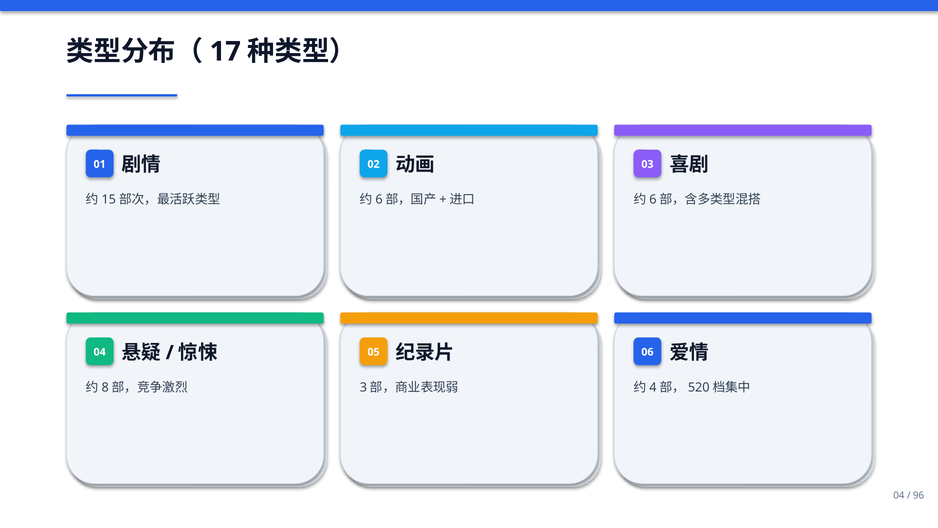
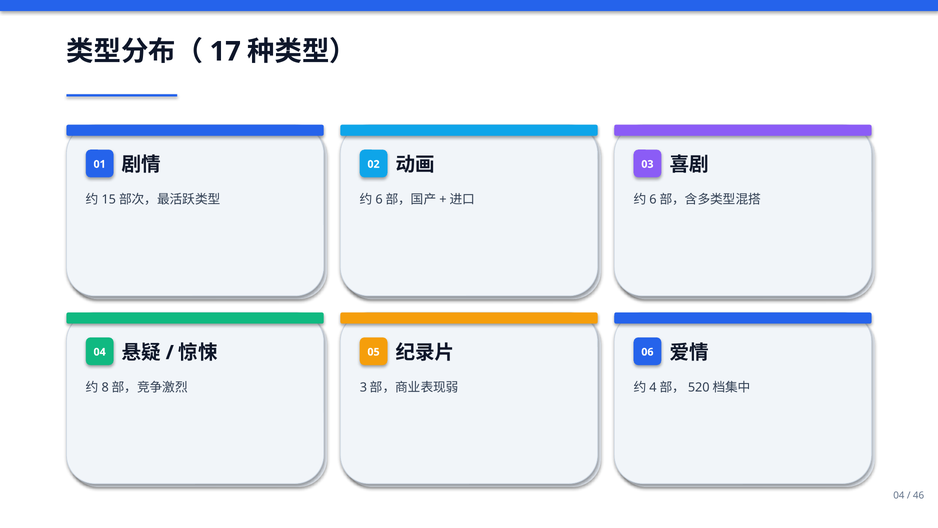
96: 96 -> 46
